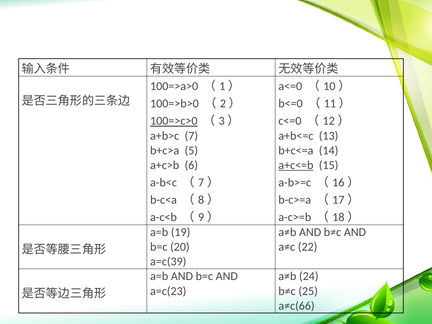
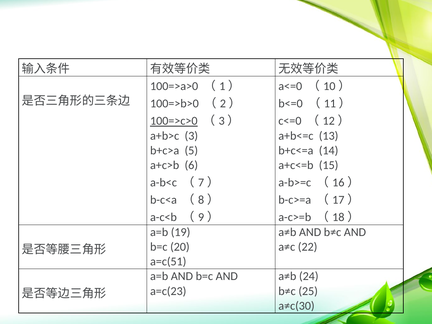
7: 7 -> 3
a+c<=b underline: present -> none
a=c(39: a=c(39 -> a=c(51
a≠c(66: a≠c(66 -> a≠c(30
